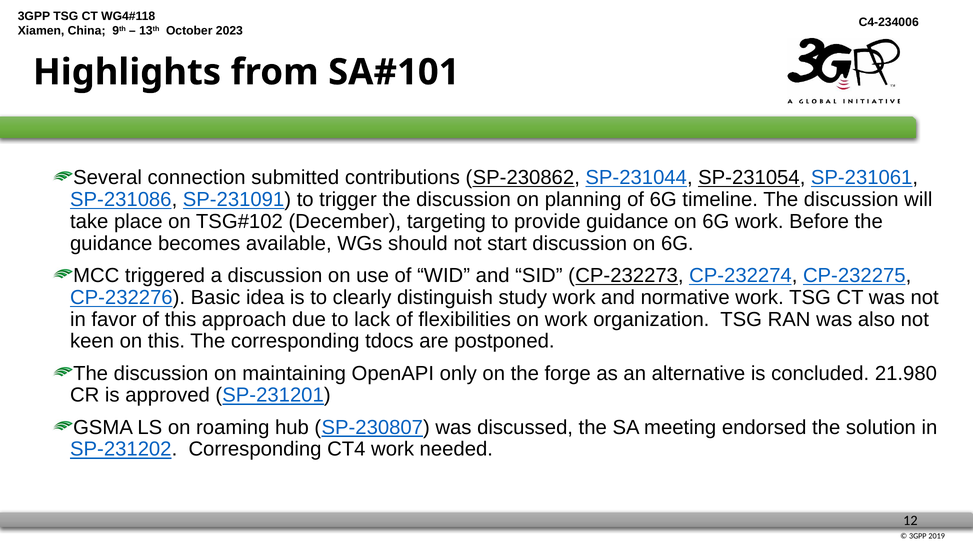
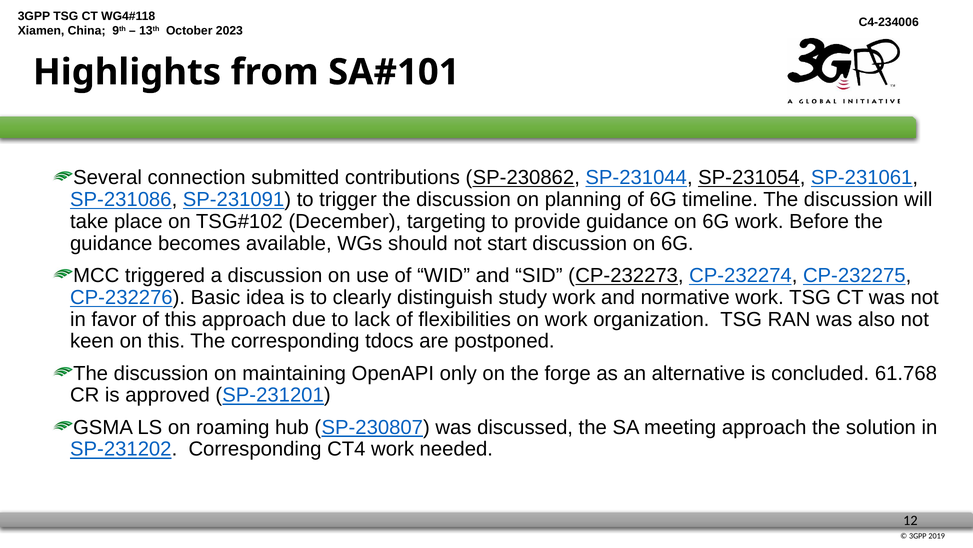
21.980: 21.980 -> 61.768
meeting endorsed: endorsed -> approach
